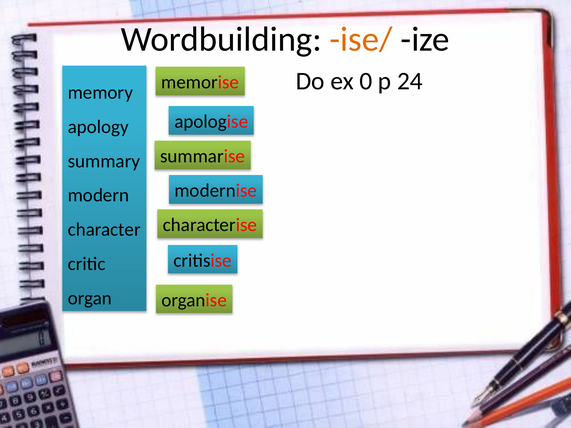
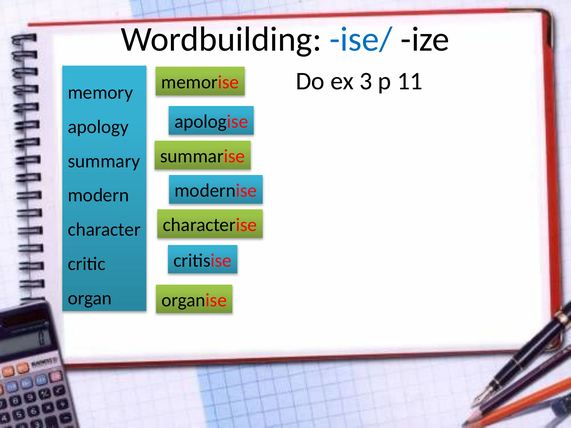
ise/ colour: orange -> blue
0: 0 -> 3
24: 24 -> 11
